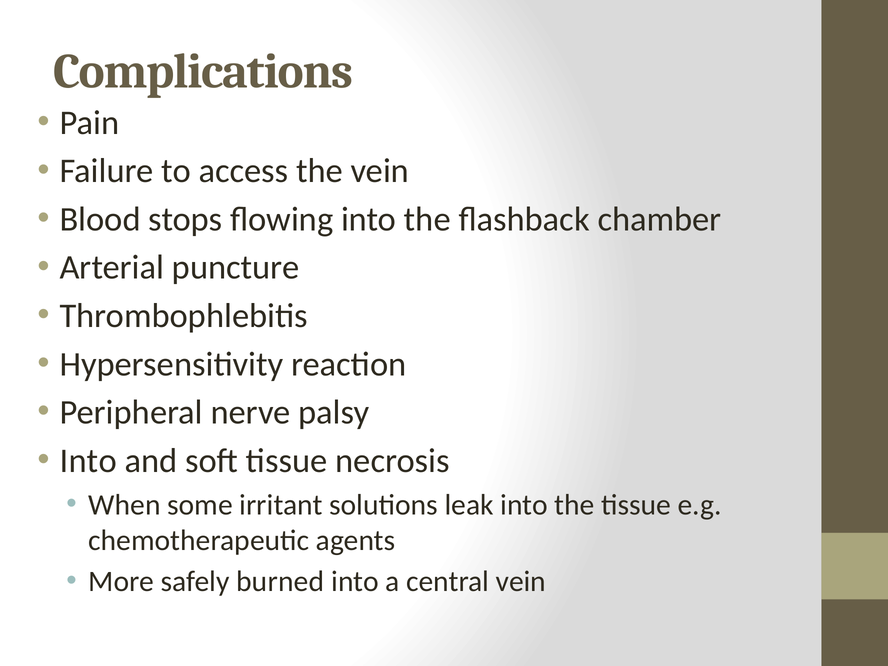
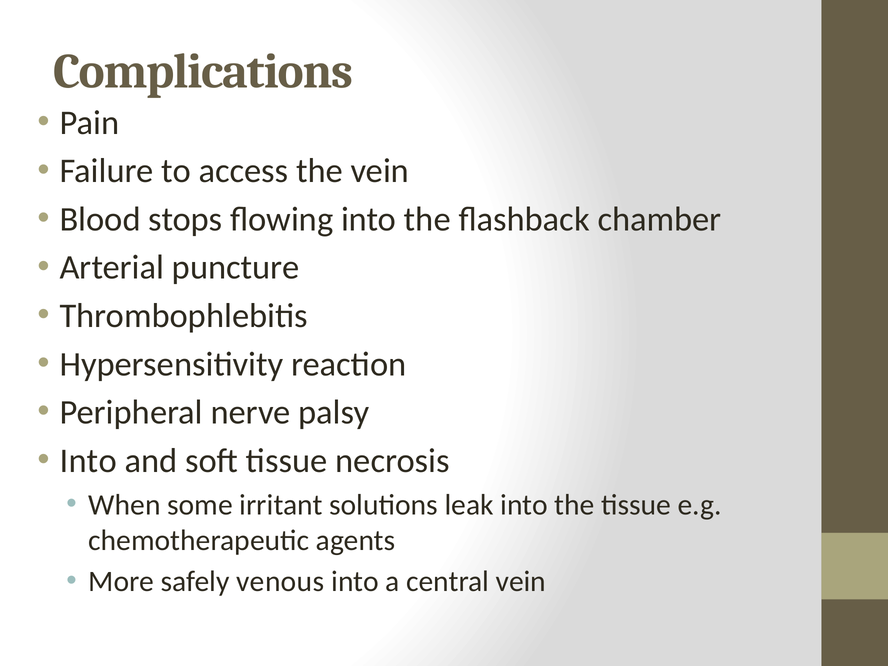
burned: burned -> venous
